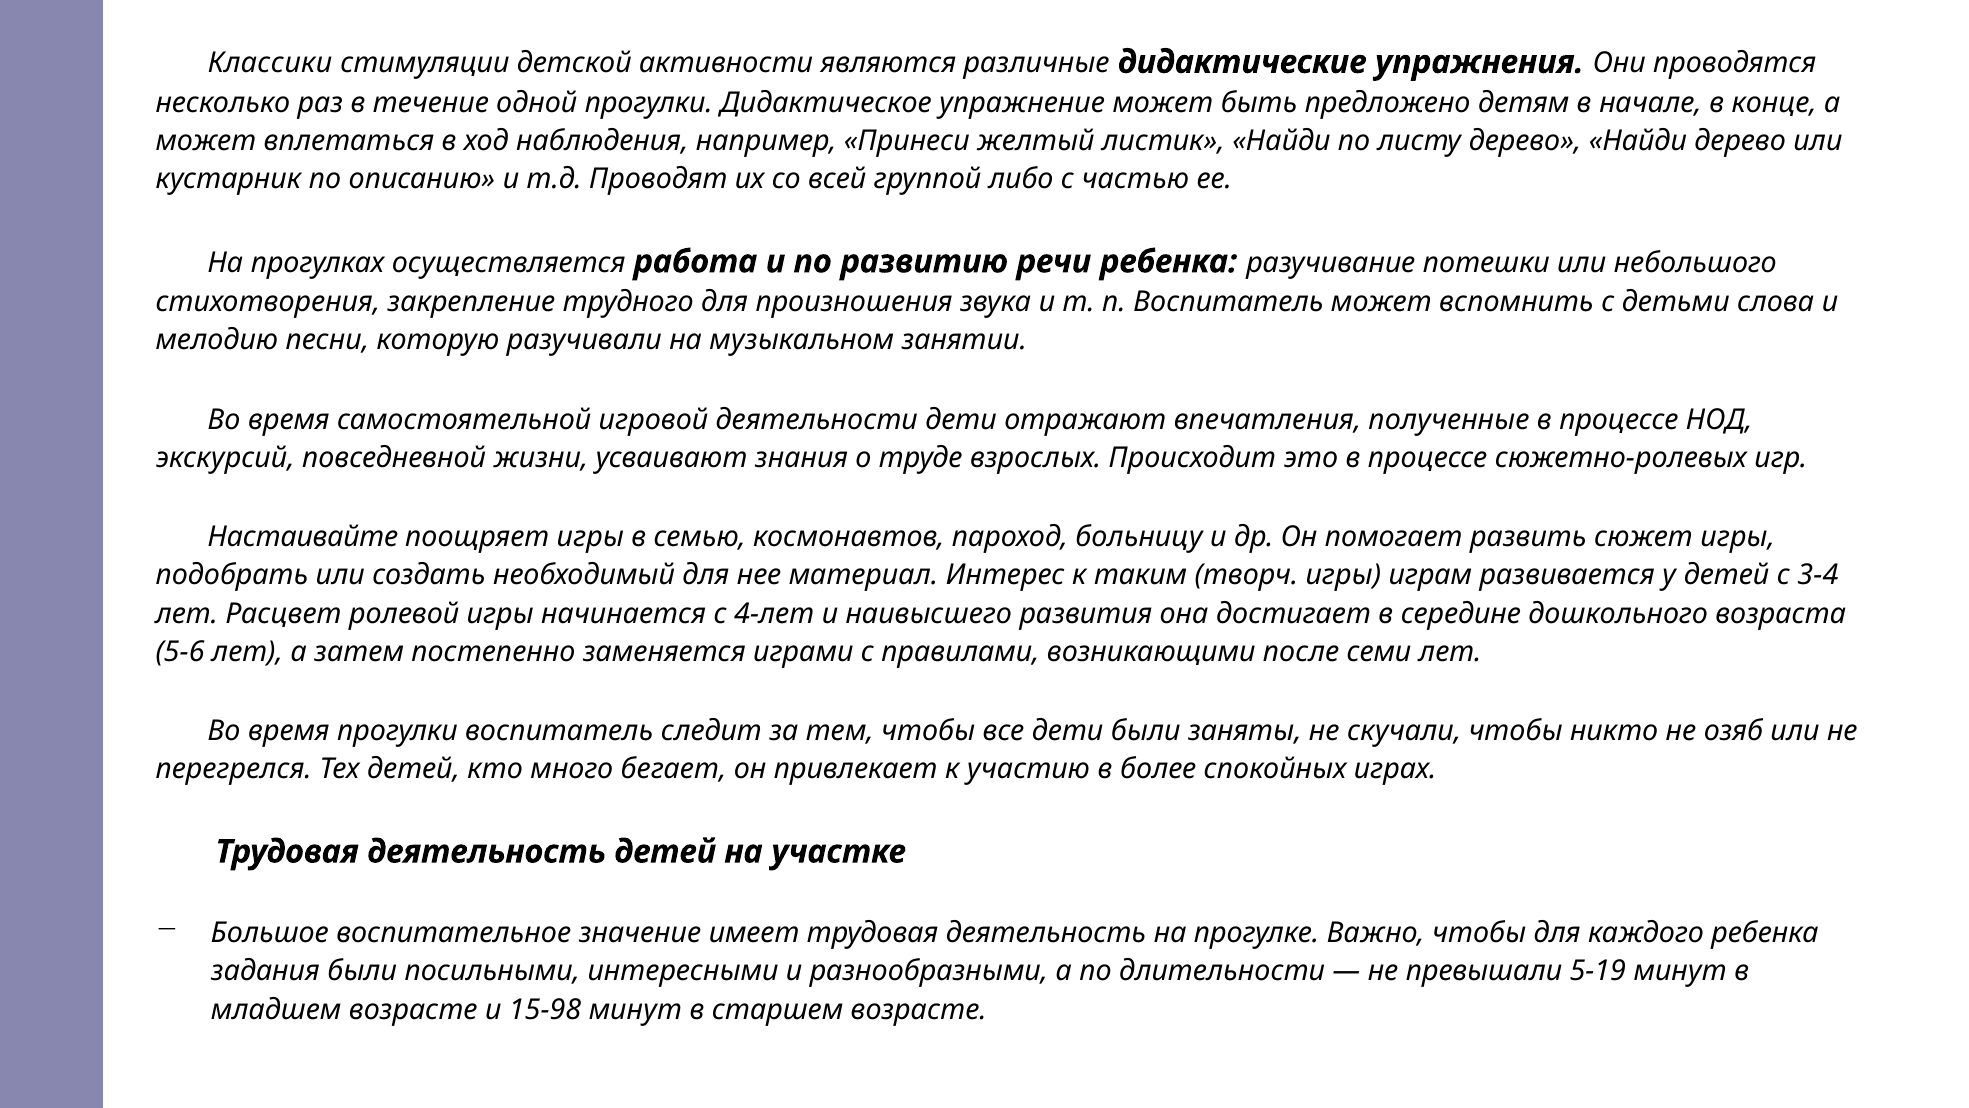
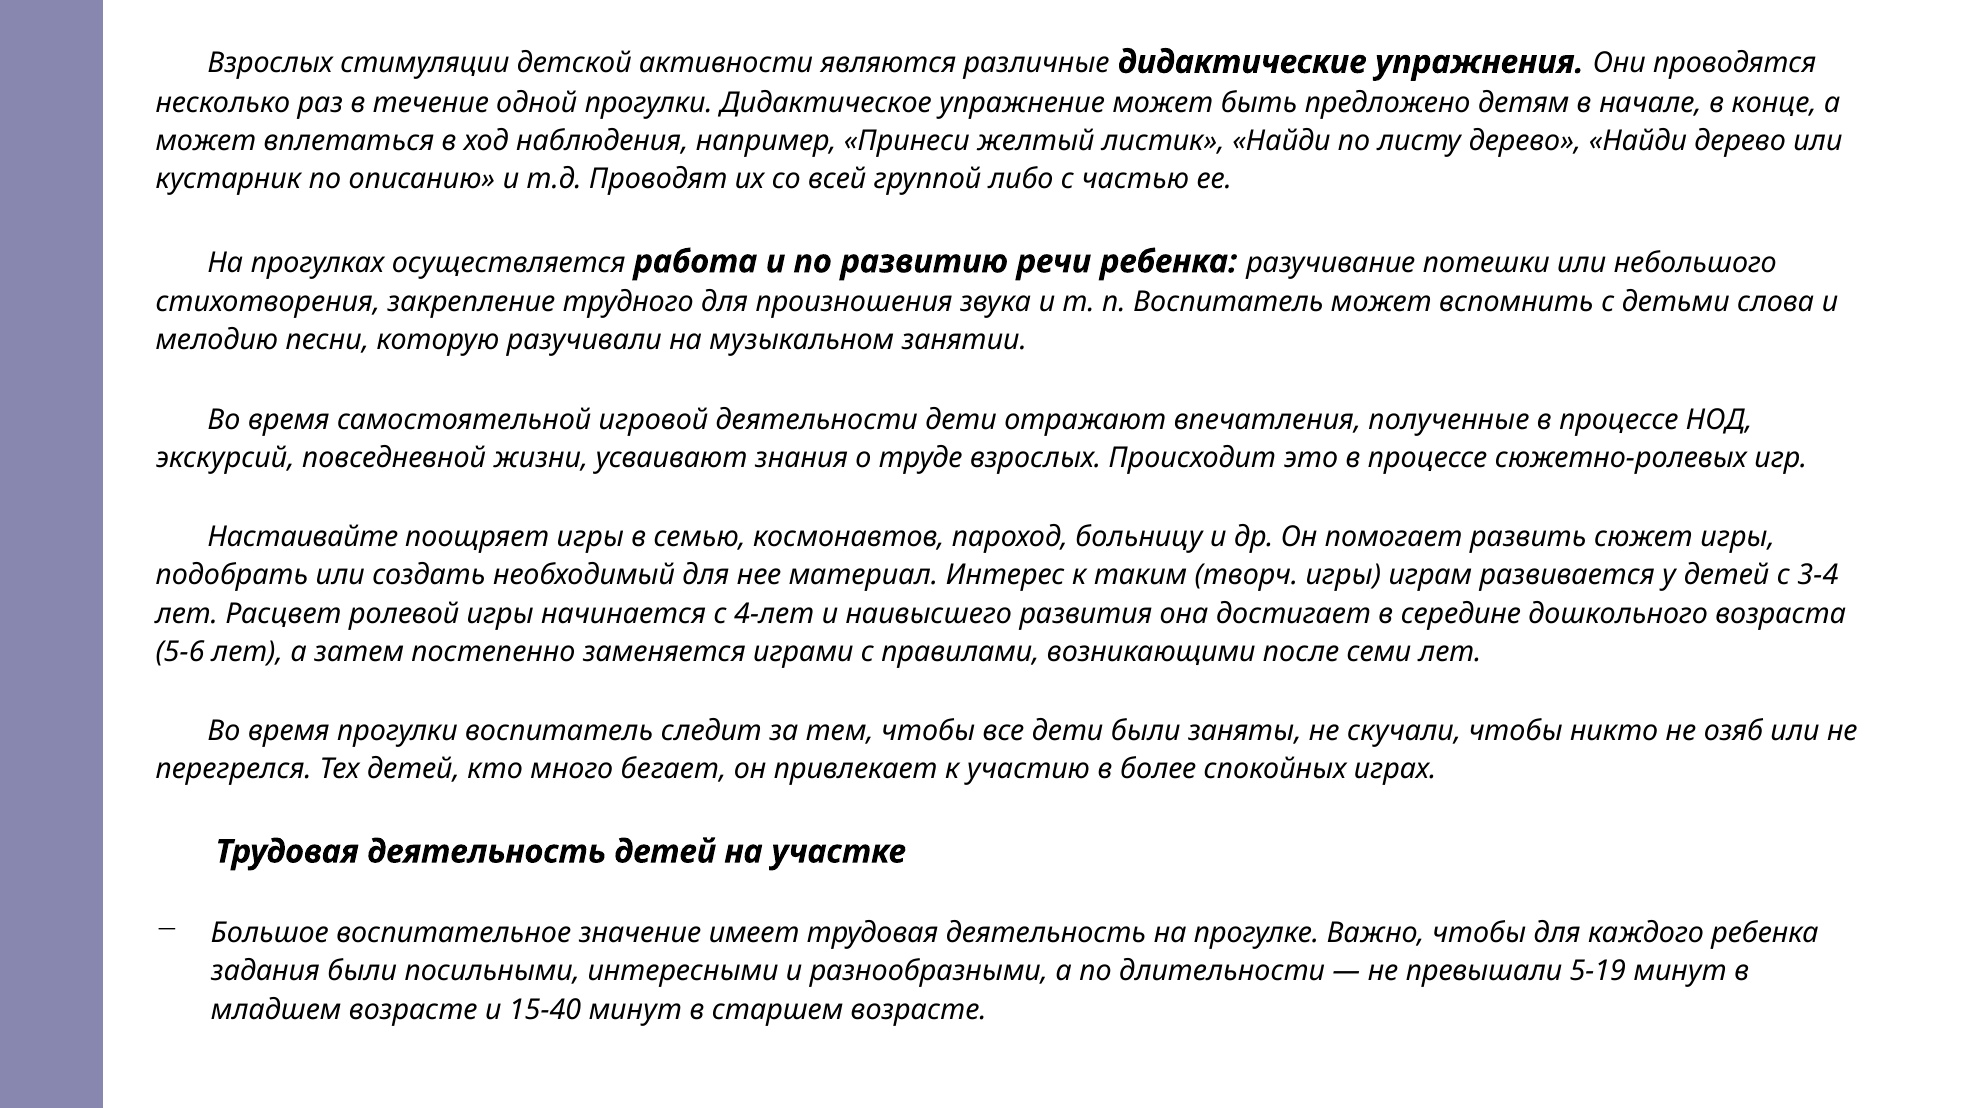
Классики at (270, 63): Классики -> Взрослых
15-98: 15-98 -> 15-40
